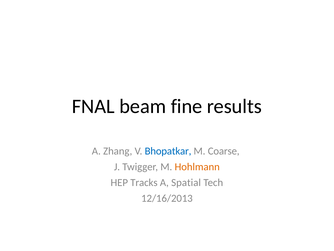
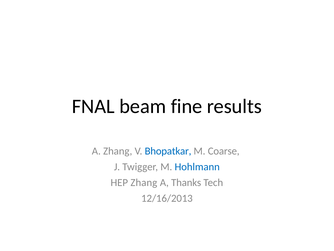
Hohlmann colour: orange -> blue
HEP Tracks: Tracks -> Zhang
Spatial: Spatial -> Thanks
